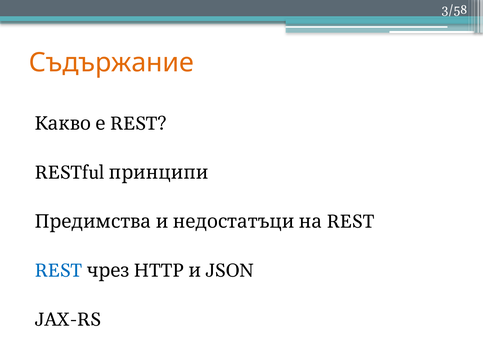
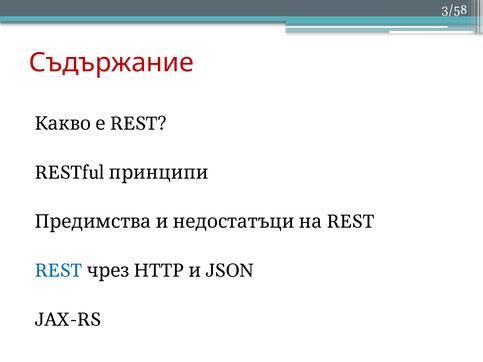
Съдържание colour: orange -> red
